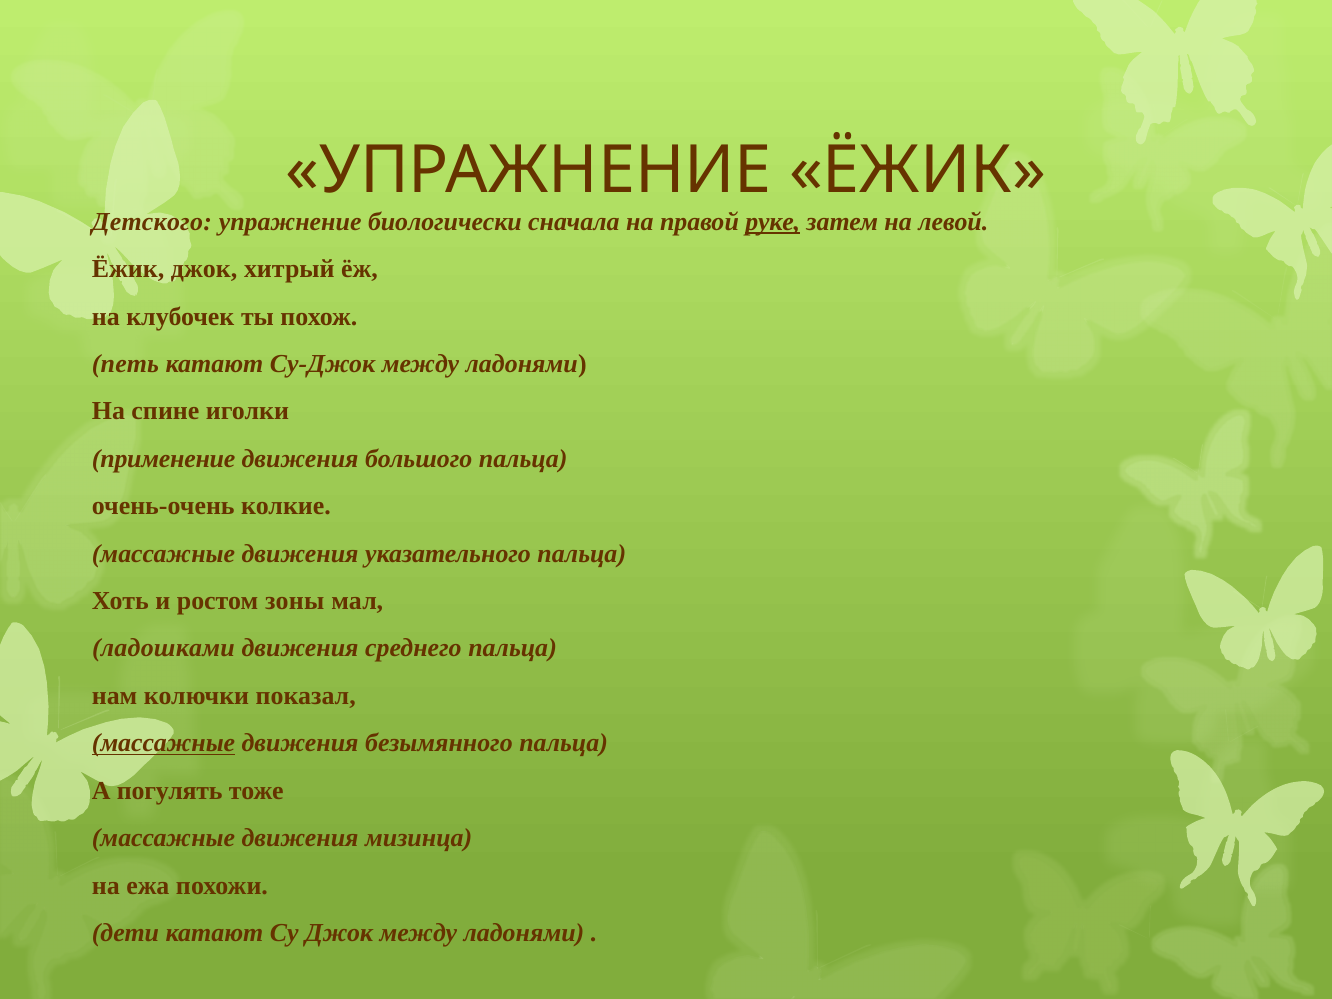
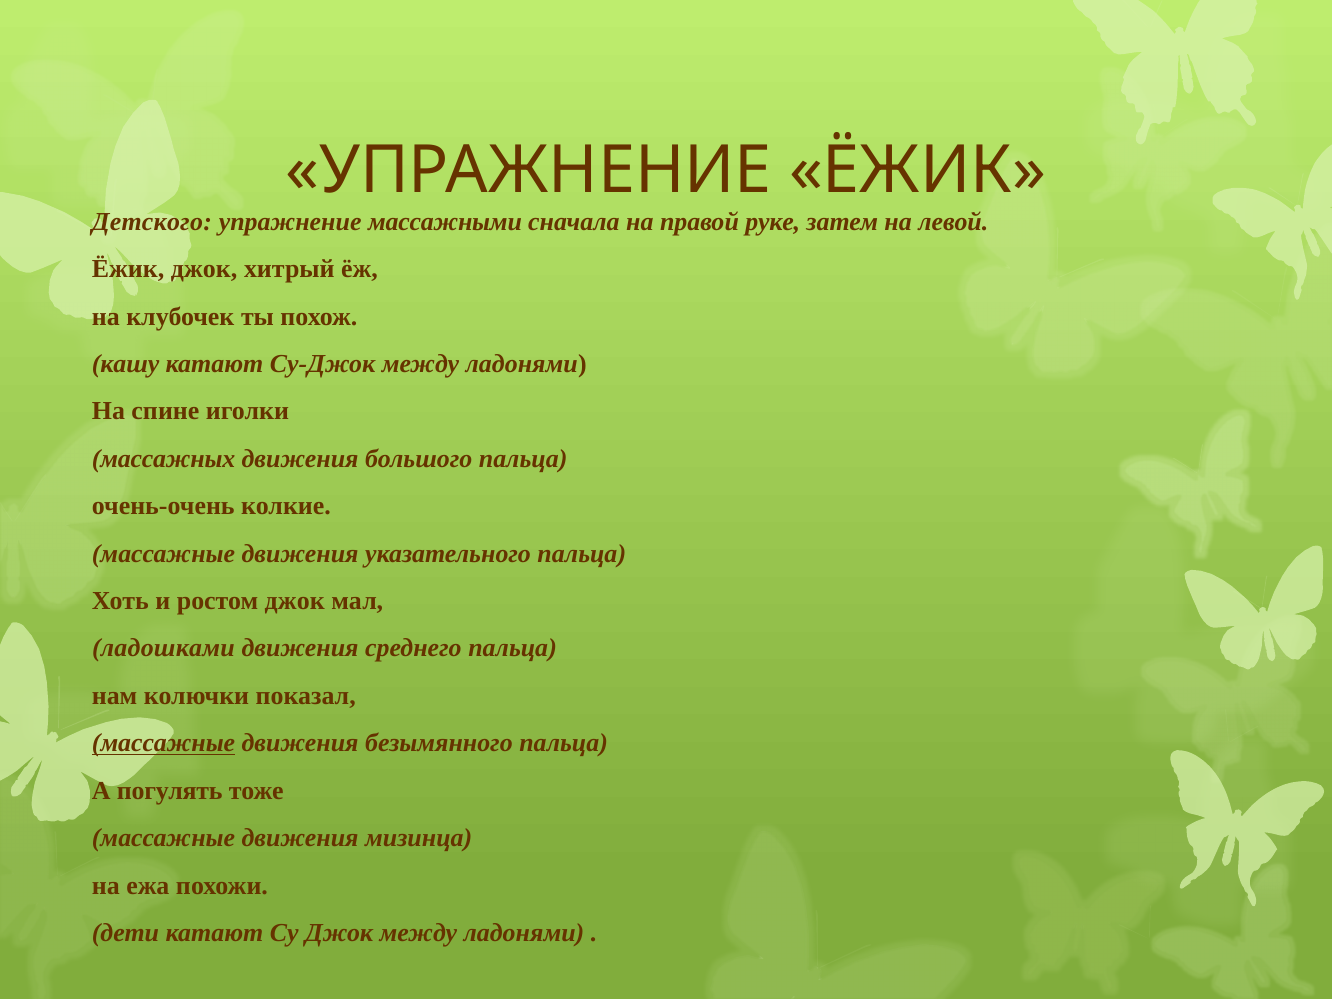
биологически: биологически -> массажными
руке underline: present -> none
петь: петь -> кашу
применение: применение -> массажных
ростом зоны: зоны -> джок
